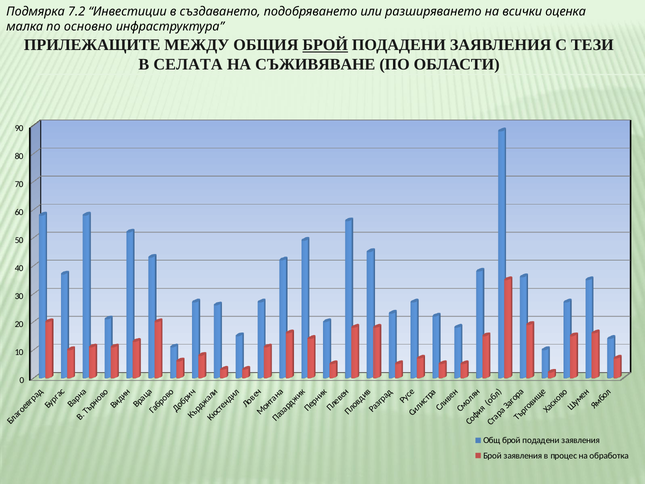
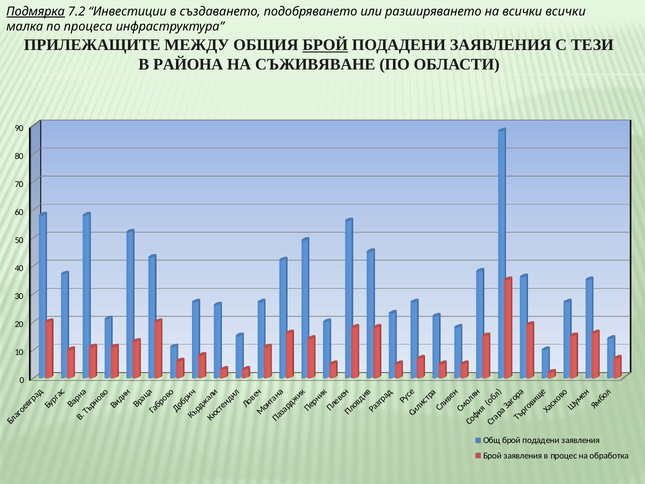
Подмярка underline: none -> present
всички оценка: оценка -> всички
основно: основно -> процеса
СЕЛАТА: СЕЛАТА -> РАЙОНА
